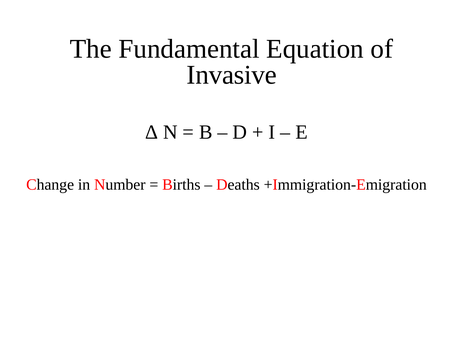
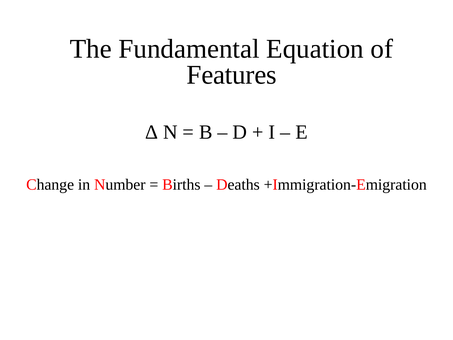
Invasive: Invasive -> Features
